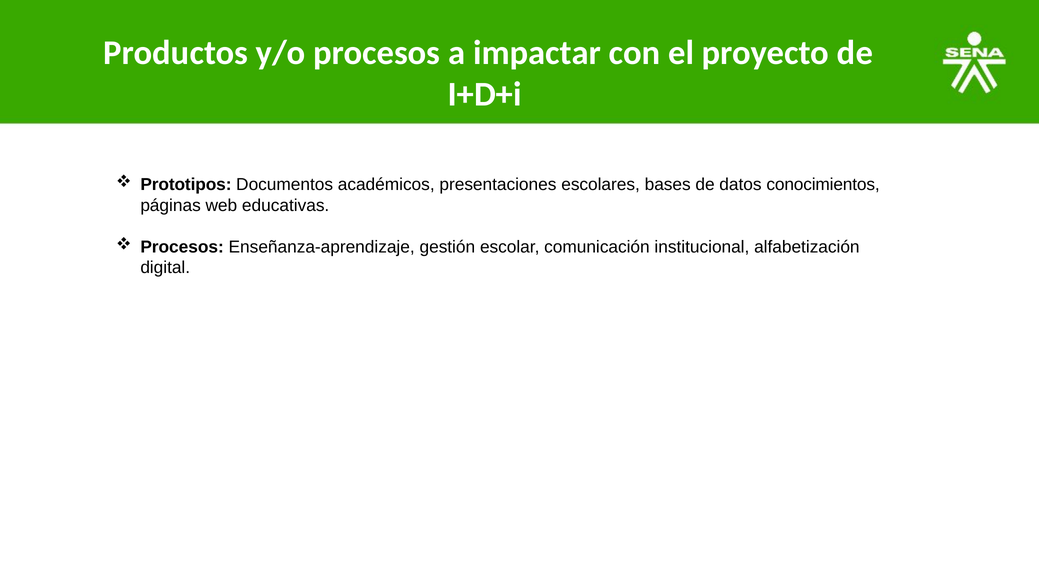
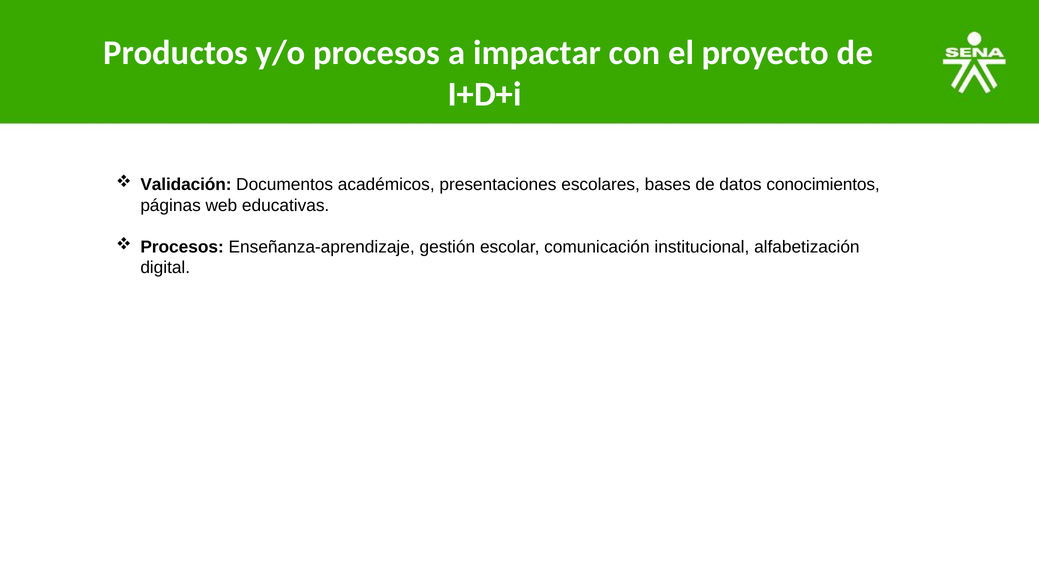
Prototipos: Prototipos -> Validación
